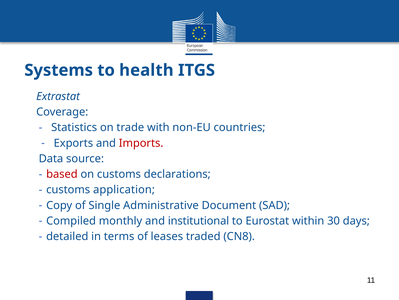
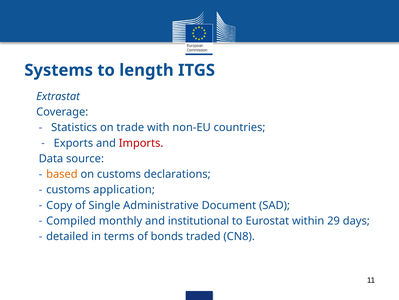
health: health -> length
based colour: red -> orange
30: 30 -> 29
leases: leases -> bonds
